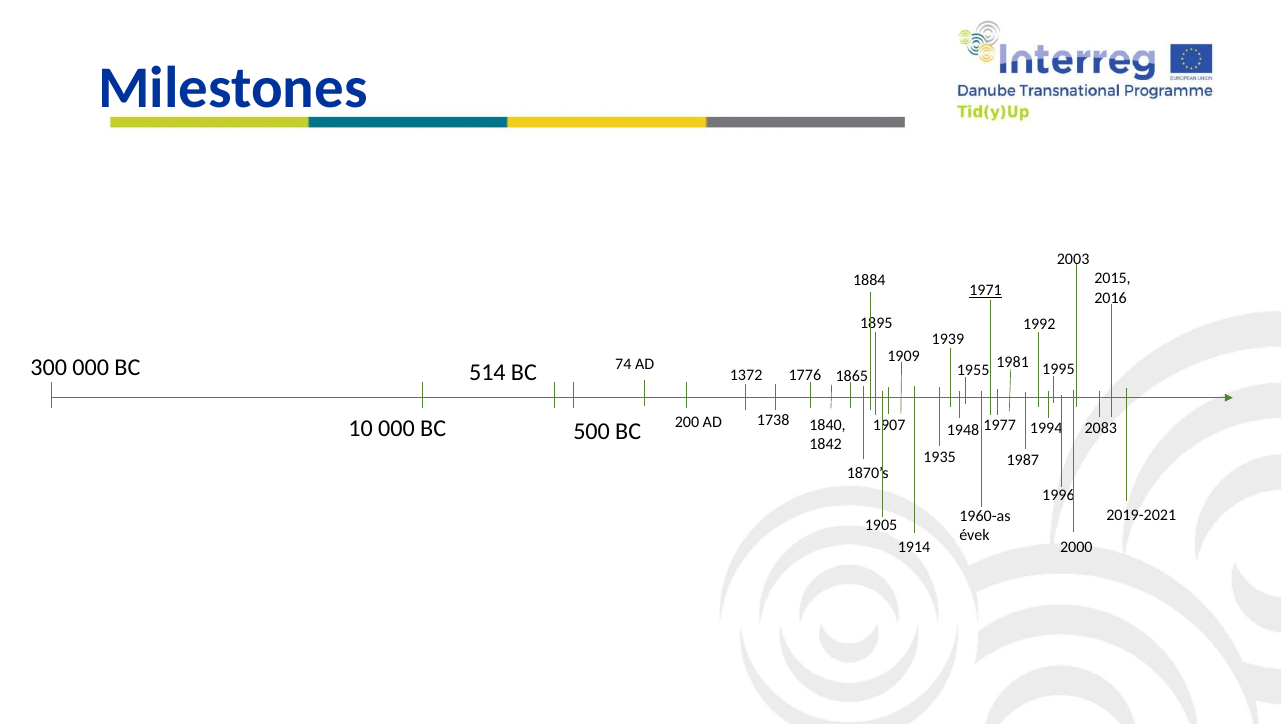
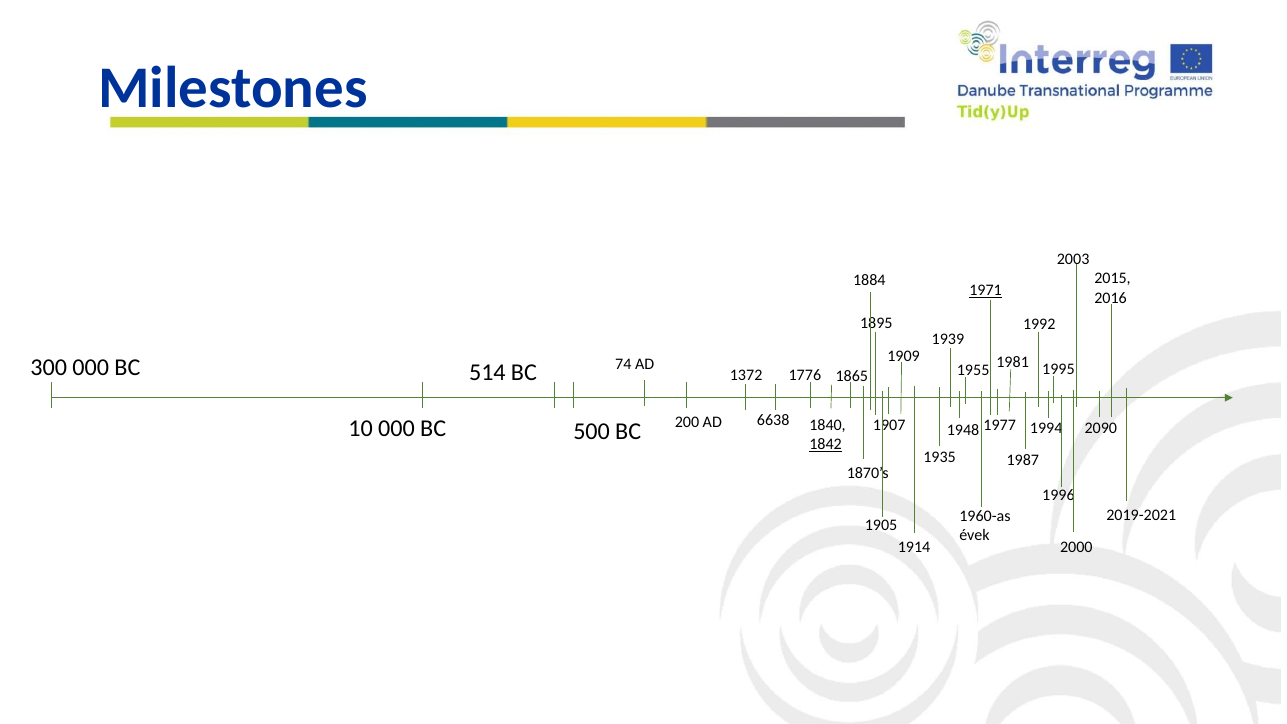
1738: 1738 -> 6638
2083: 2083 -> 2090
1842 underline: none -> present
